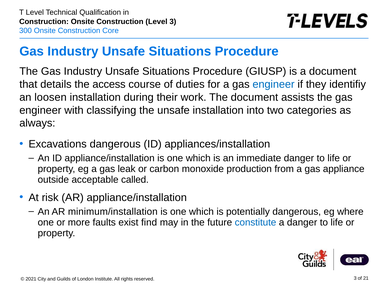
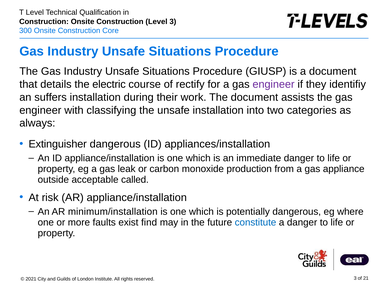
access: access -> electric
duties: duties -> rectify
engineer at (274, 84) colour: blue -> purple
loosen: loosen -> suffers
Excavations: Excavations -> Extinguisher
